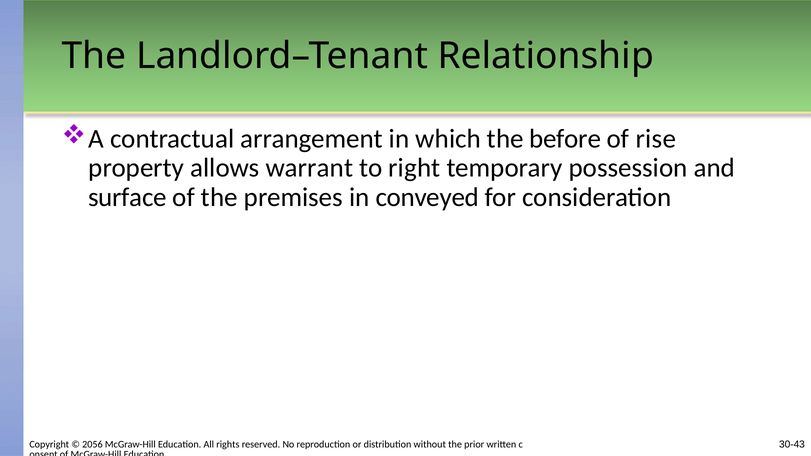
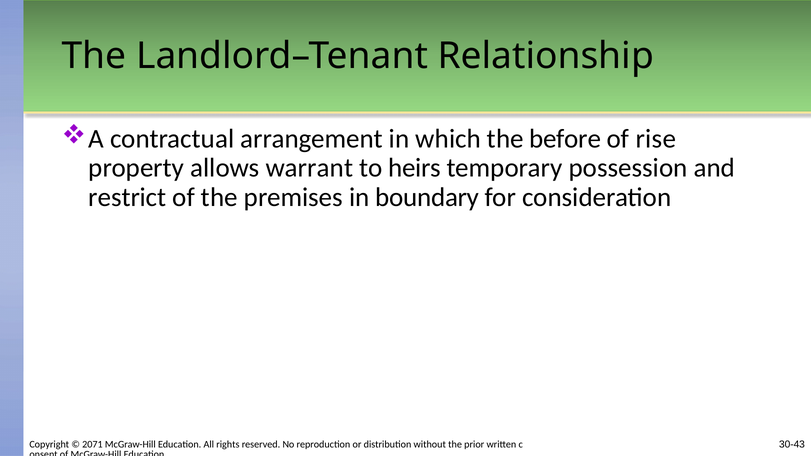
right: right -> heirs
surface: surface -> restrict
conveyed: conveyed -> boundary
2056: 2056 -> 2071
